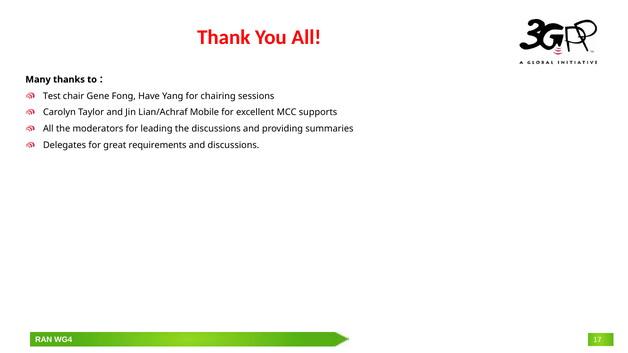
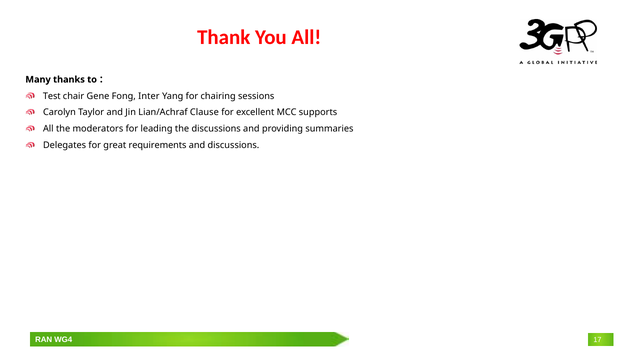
Have: Have -> Inter
Lian/Achraf Mobile: Mobile -> Clause
